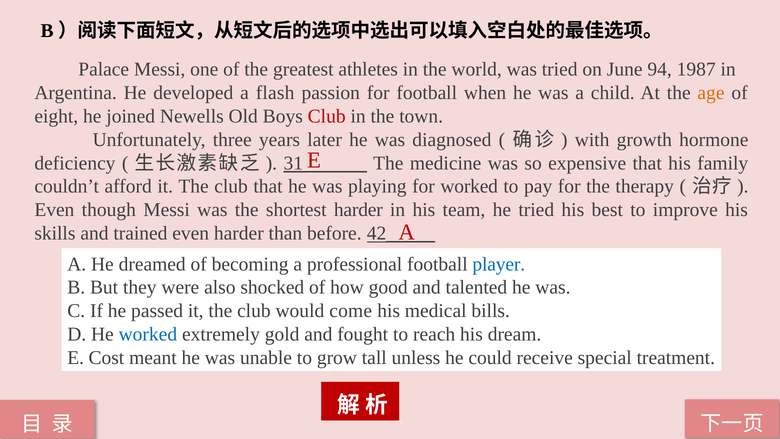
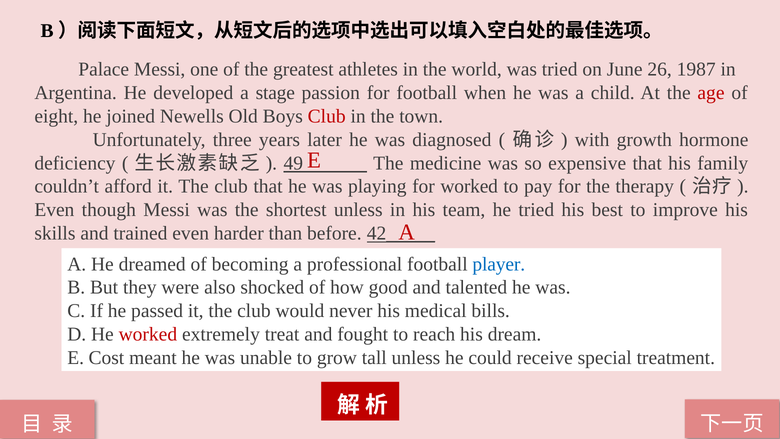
94: 94 -> 26
flash: flash -> stage
age colour: orange -> red
31: 31 -> 49
shortest harder: harder -> unless
come: come -> never
worked at (148, 334) colour: blue -> red
gold: gold -> treat
